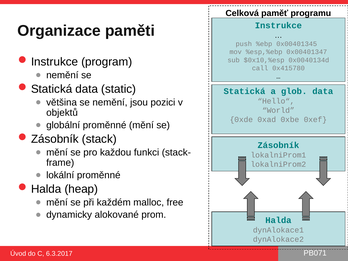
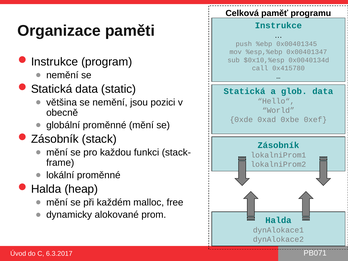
objektů: objektů -> obecně
